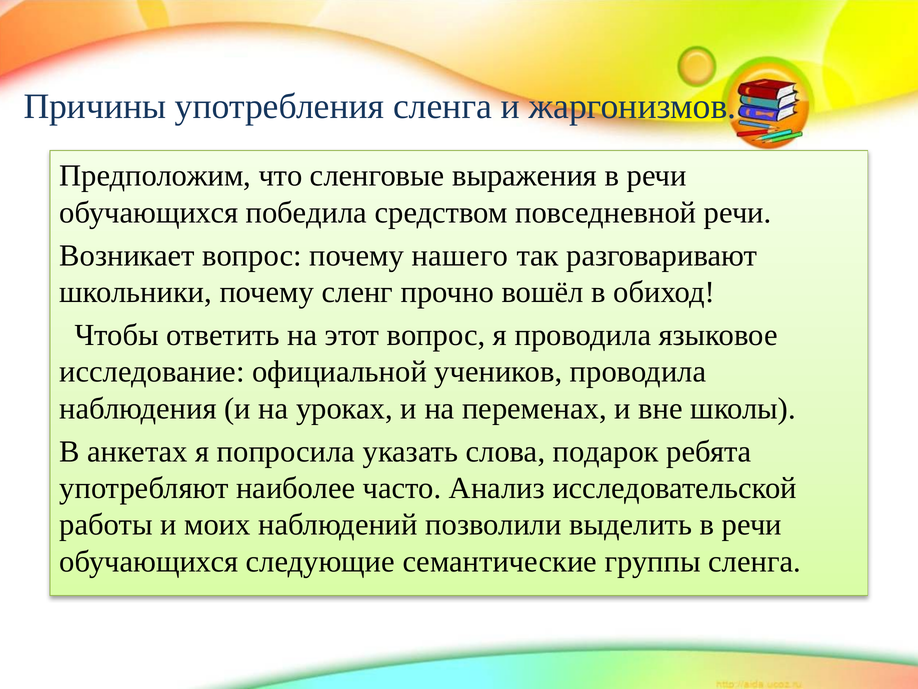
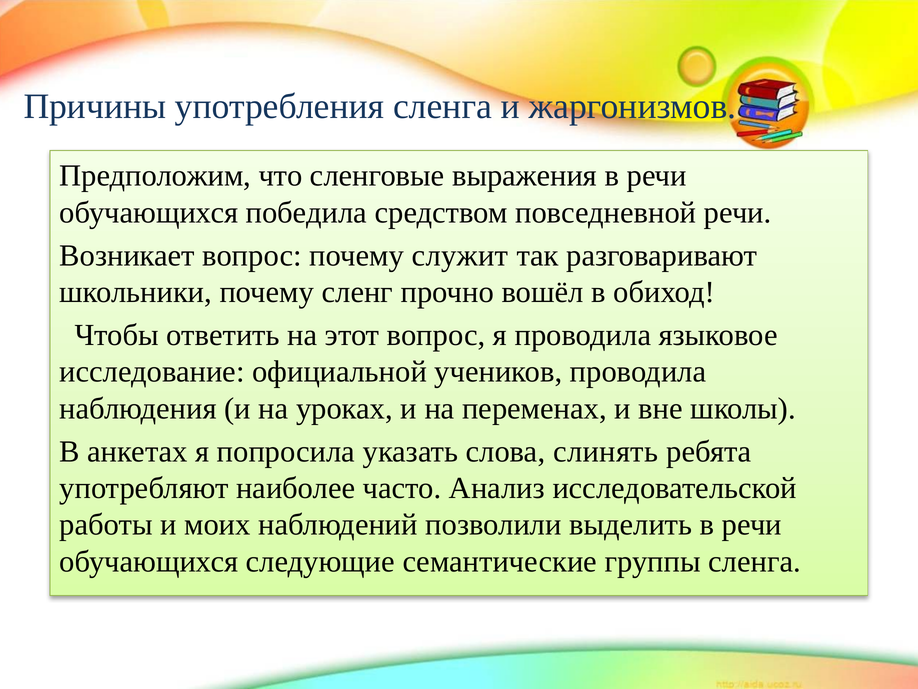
нашего: нашего -> служит
подарок: подарок -> слинять
